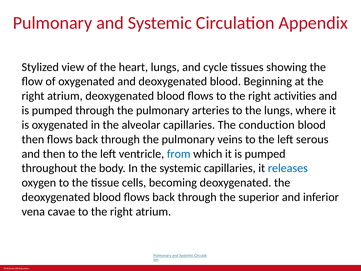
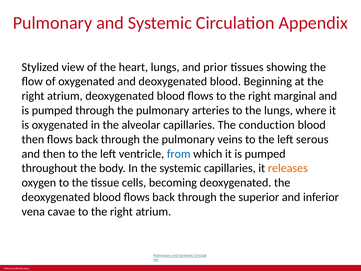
cycle: cycle -> prior
activities: activities -> marginal
releases colour: blue -> orange
